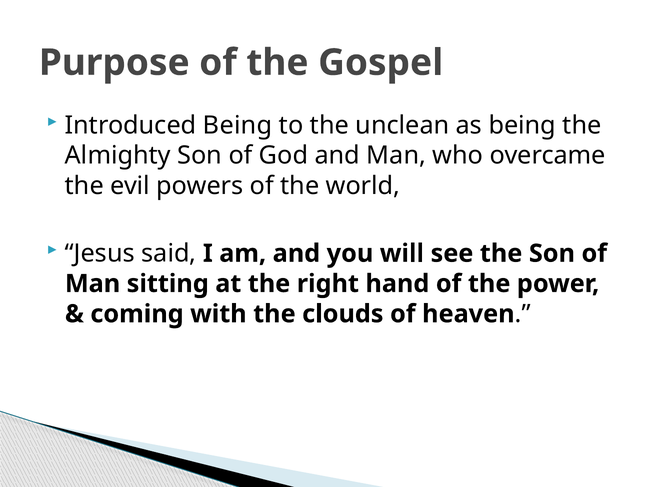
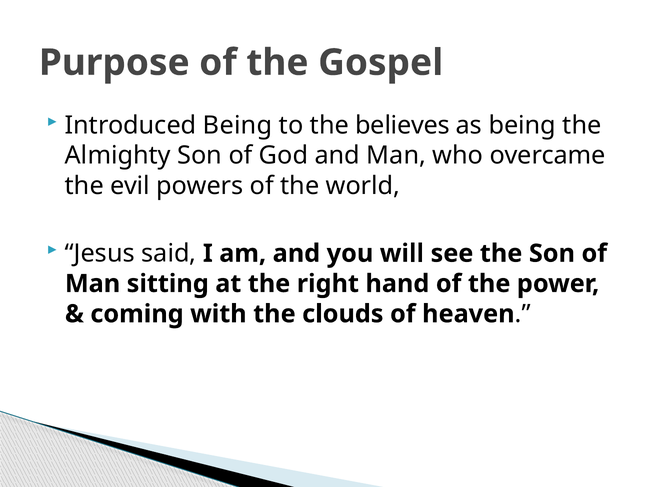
unclean: unclean -> believes
